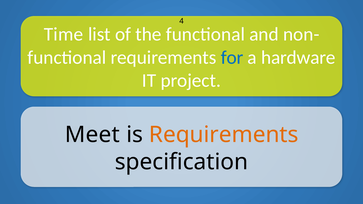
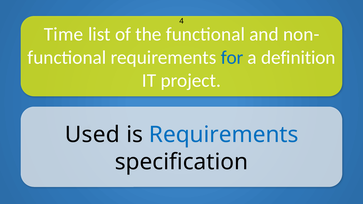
hardware: hardware -> definition
Meet: Meet -> Used
Requirements at (224, 135) colour: orange -> blue
